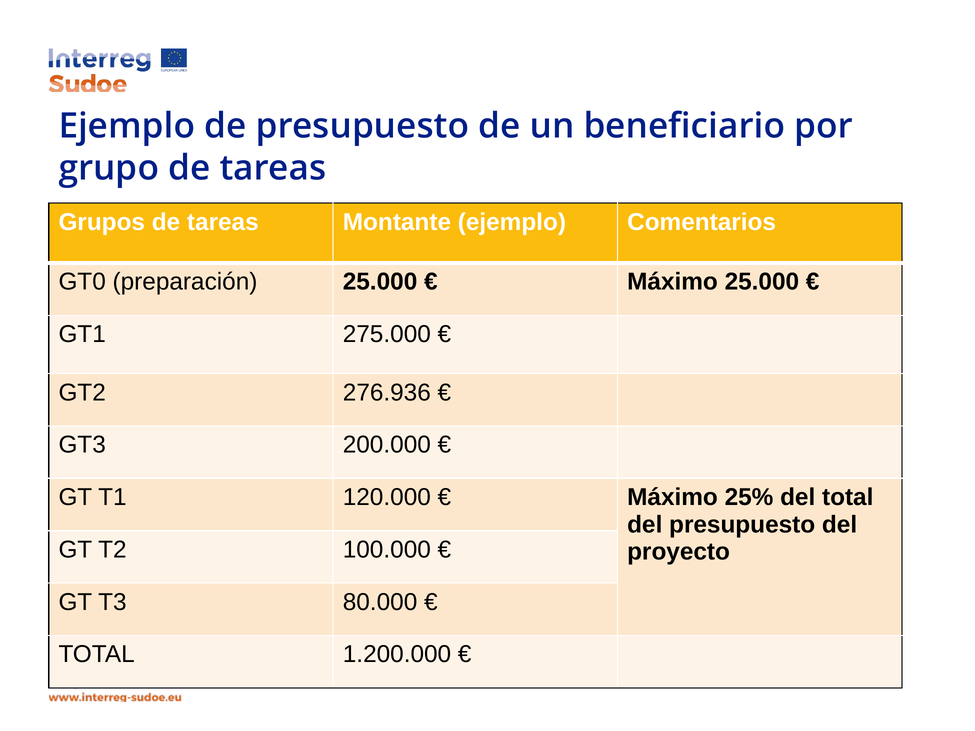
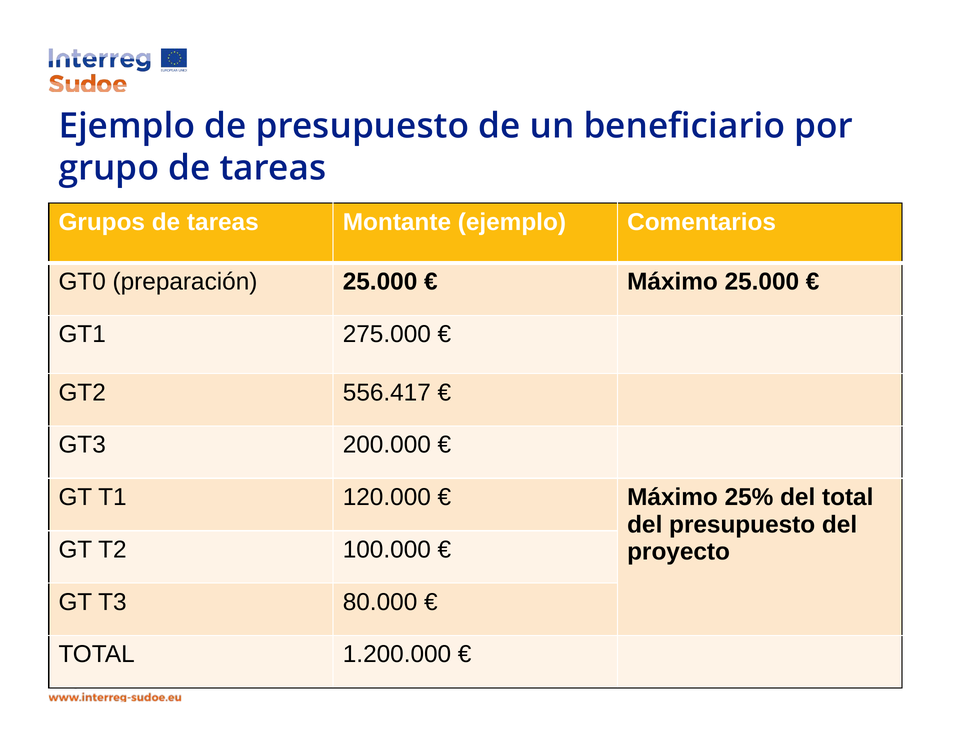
276.936: 276.936 -> 556.417
